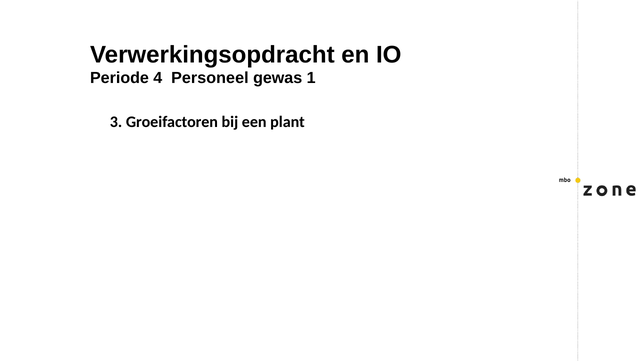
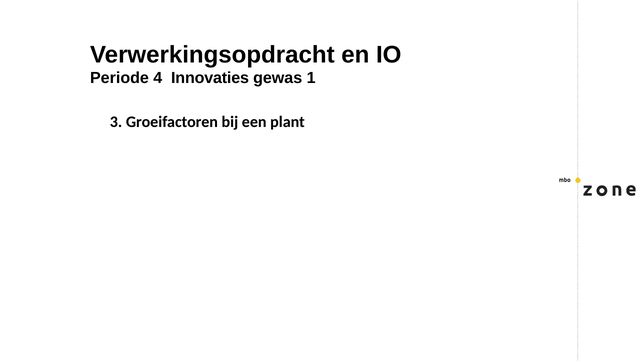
Personeel: Personeel -> Innovaties
